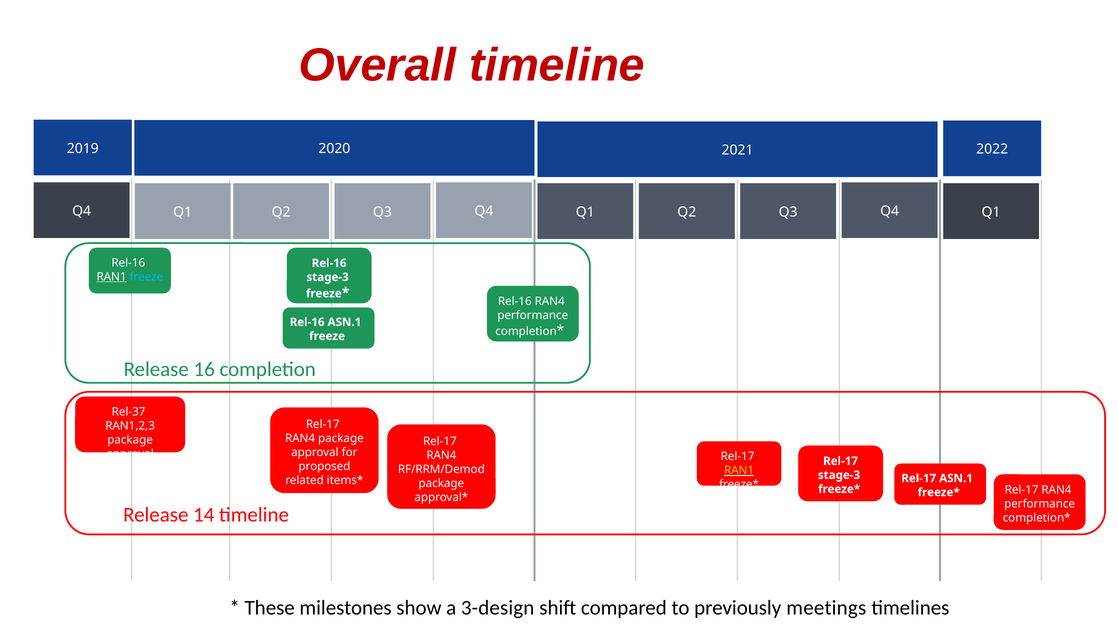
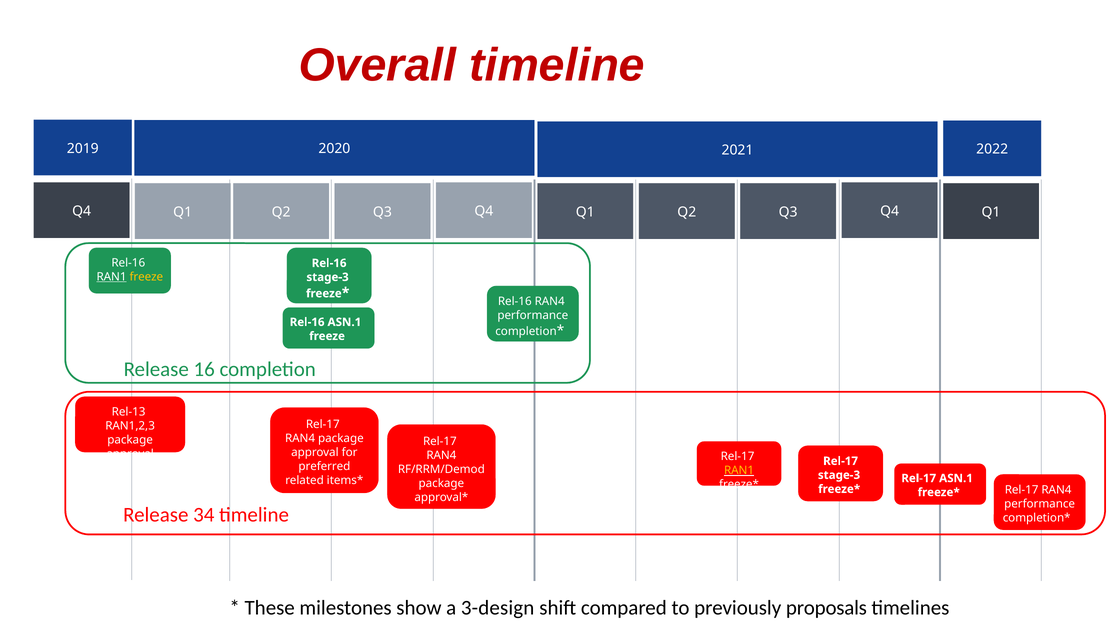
freeze at (146, 277) colour: light blue -> yellow
Rel-37: Rel-37 -> Rel-13
proposed: proposed -> preferred
14: 14 -> 34
meetings: meetings -> proposals
